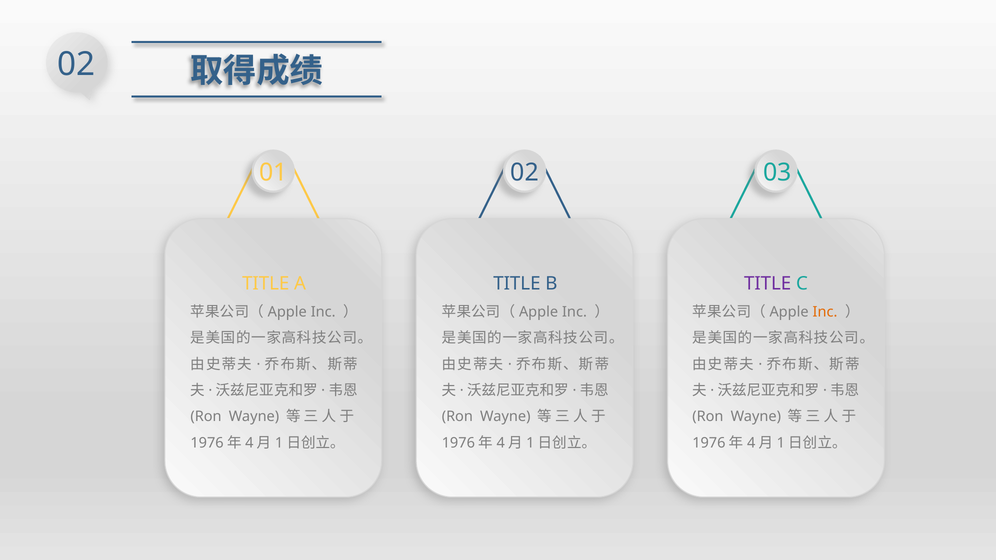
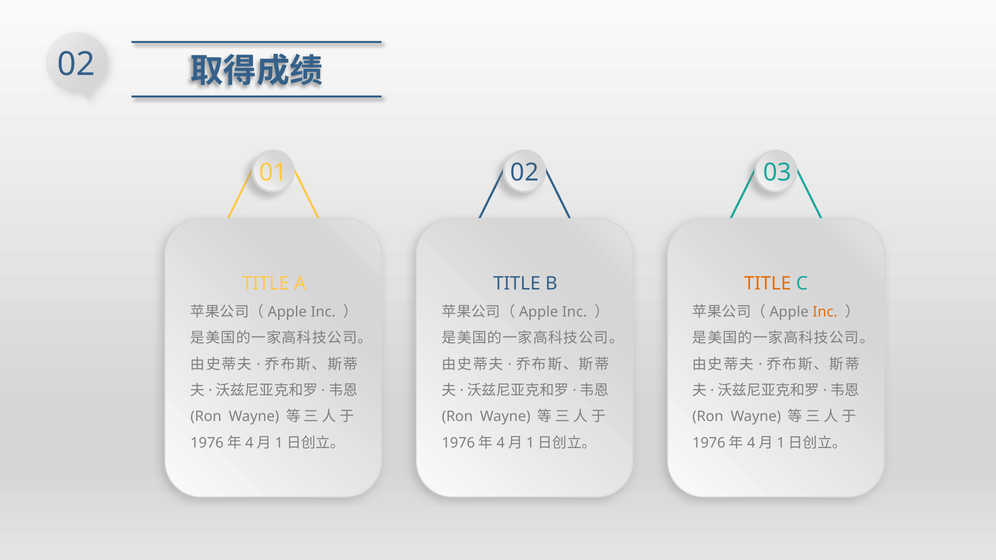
TITLE at (768, 284) colour: purple -> orange
